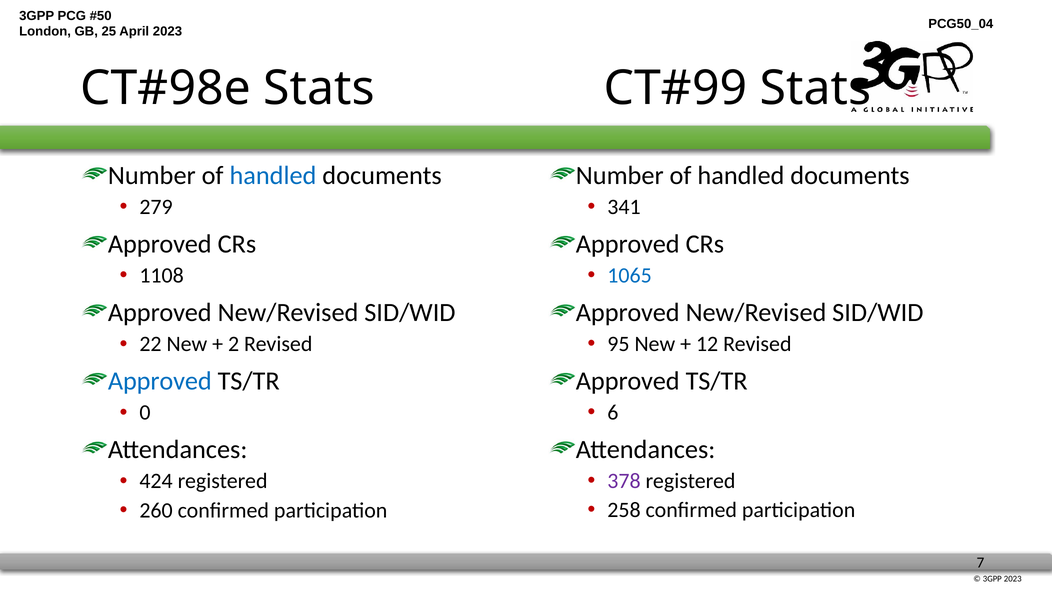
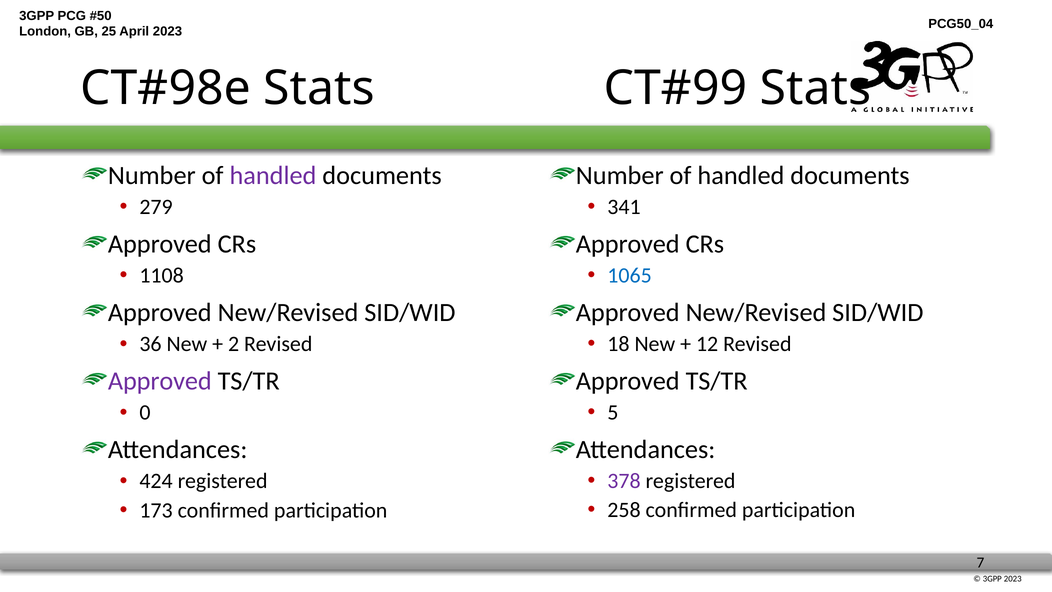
handled at (273, 176) colour: blue -> purple
95: 95 -> 18
22: 22 -> 36
Approved at (160, 381) colour: blue -> purple
6: 6 -> 5
260: 260 -> 173
